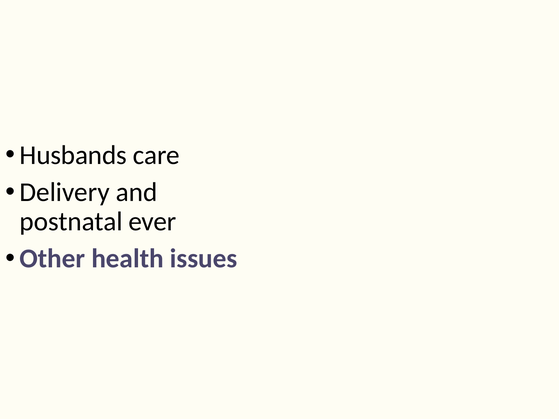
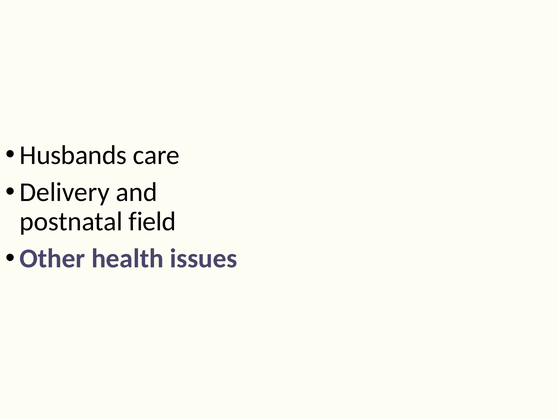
ever: ever -> field
